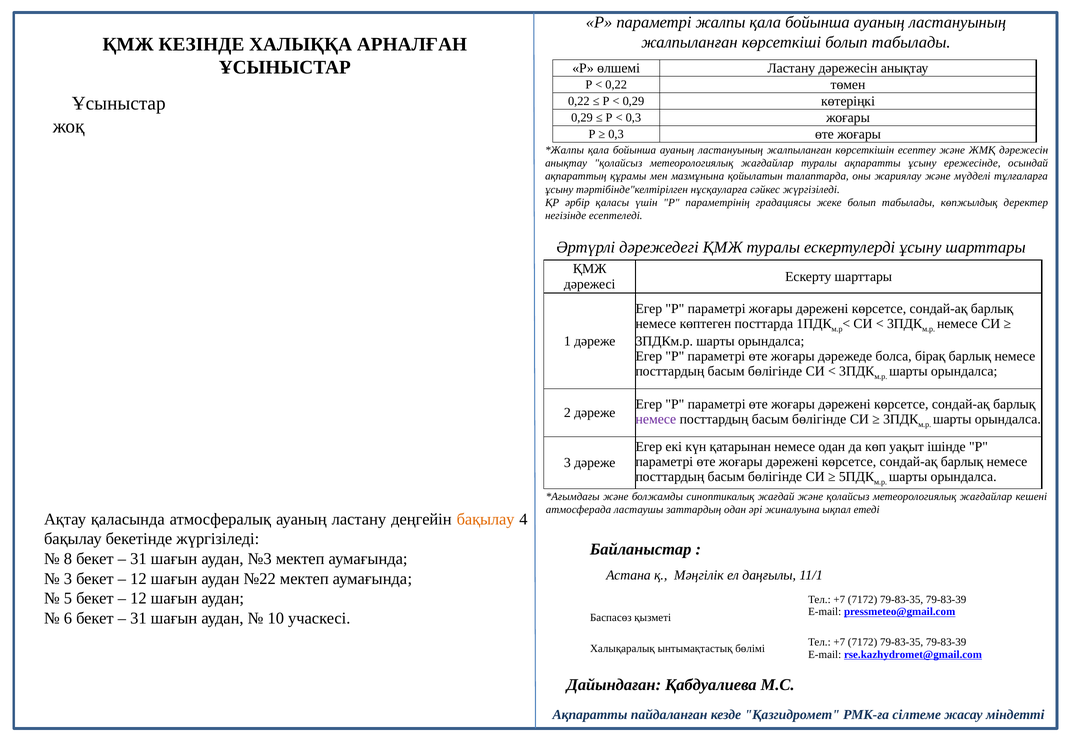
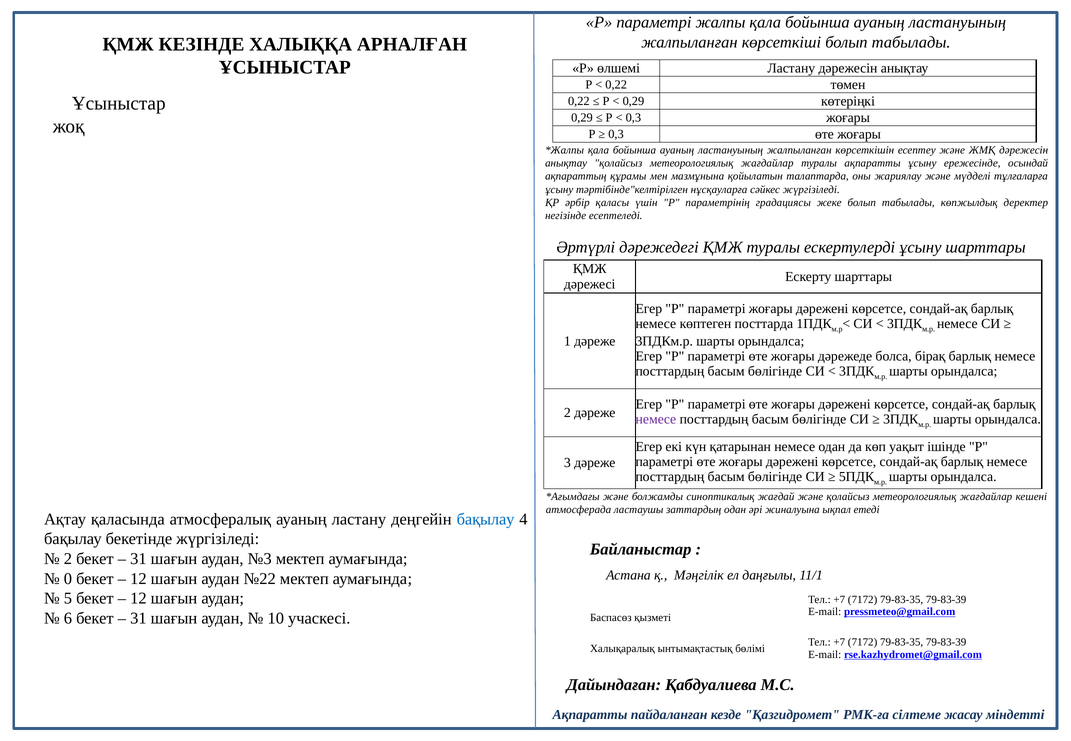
бақылау at (486, 520) colour: orange -> blue
8 at (68, 559): 8 -> 2
3 at (68, 579): 3 -> 0
